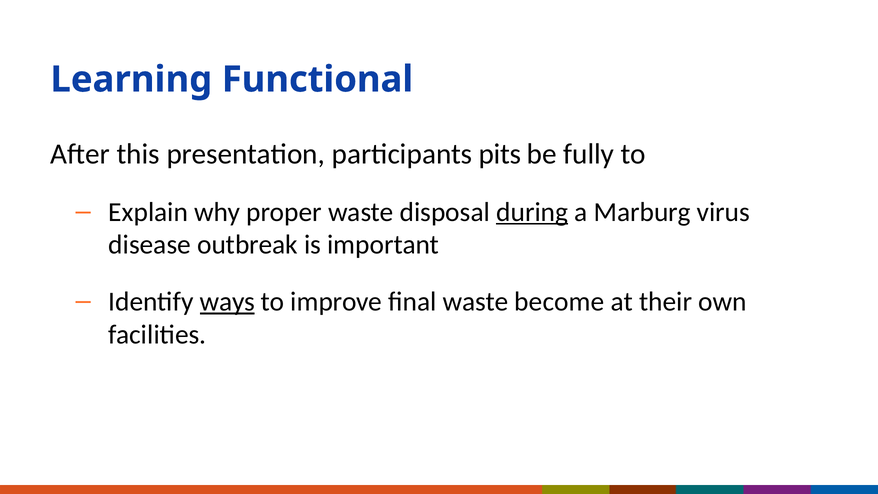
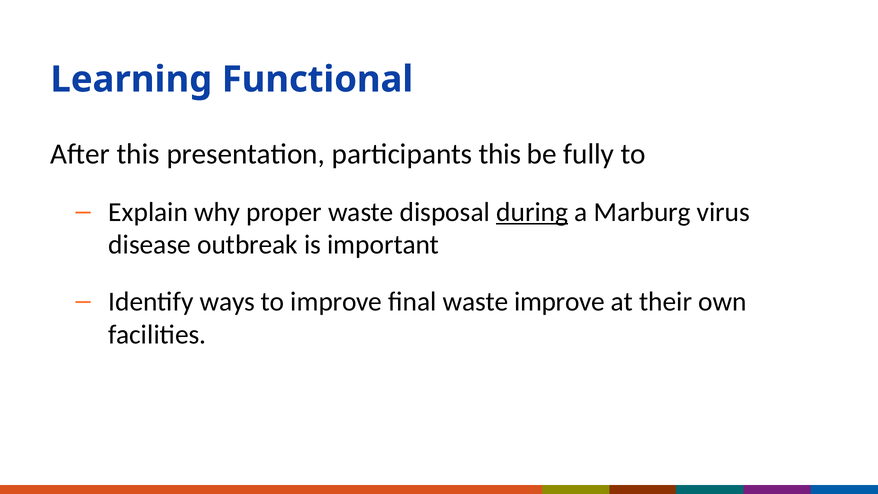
participants pits: pits -> this
ways underline: present -> none
waste become: become -> improve
